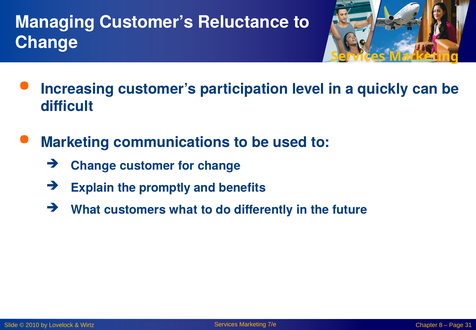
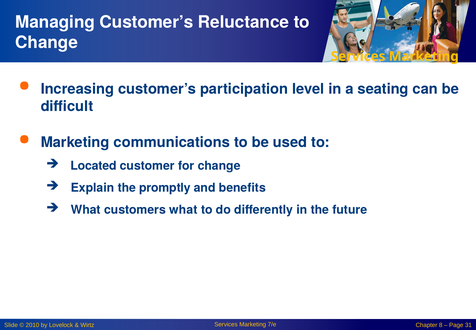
quickly: quickly -> seating
Change at (94, 166): Change -> Located
